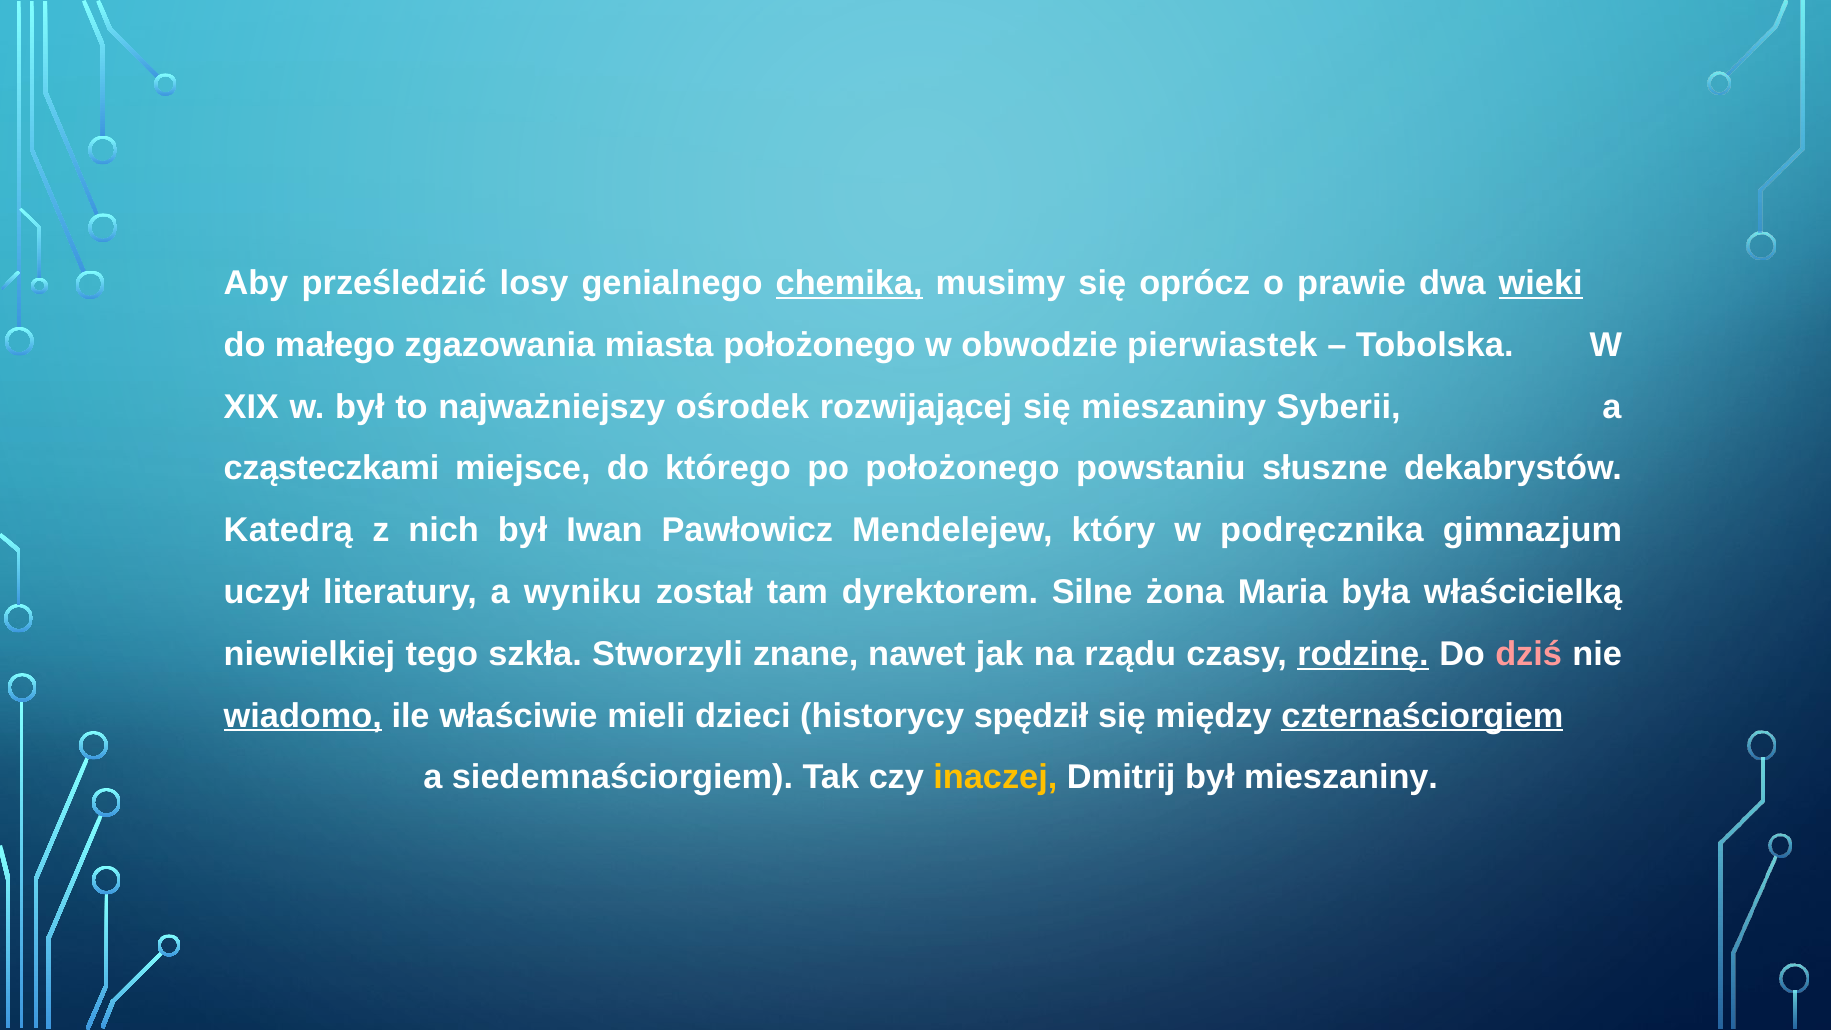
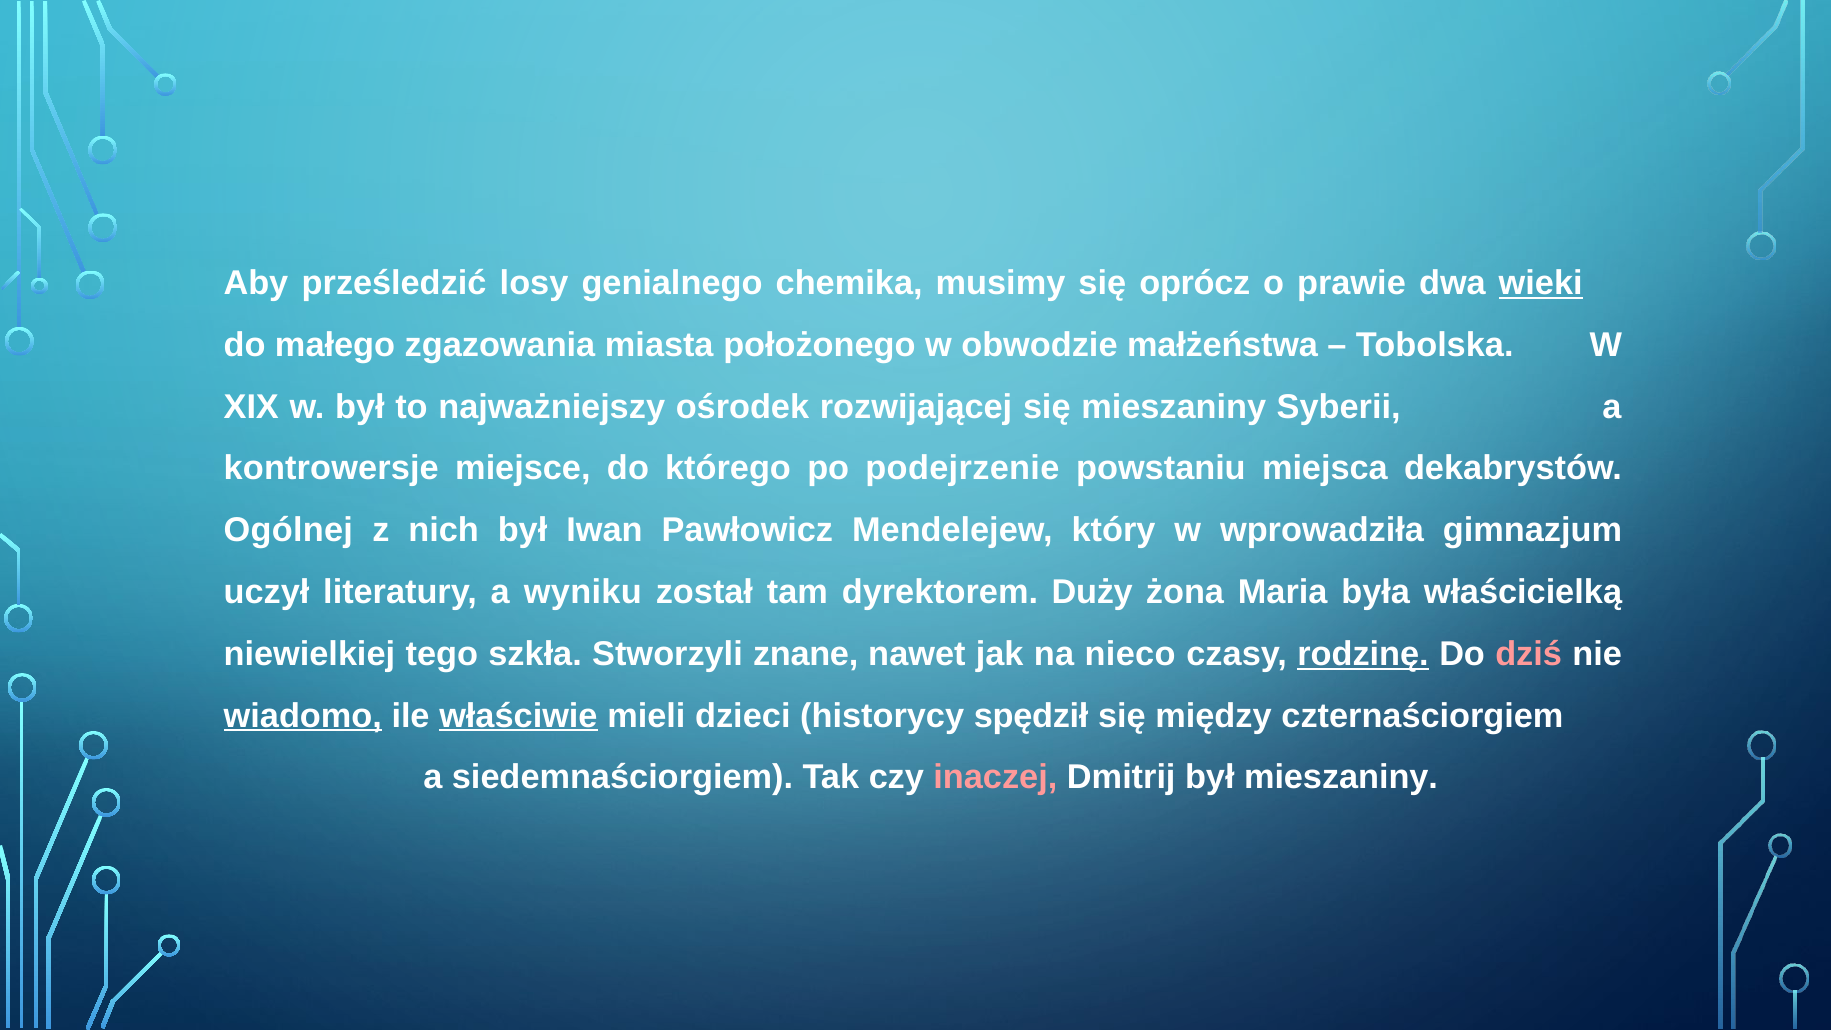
chemika underline: present -> none
pierwiastek: pierwiastek -> małżeństwa
cząsteczkami: cząsteczkami -> kontrowersje
po położonego: położonego -> podejrzenie
słuszne: słuszne -> miejsca
Katedrą: Katedrą -> Ogólnej
podręcznika: podręcznika -> wprowadziła
Silne: Silne -> Duży
rządu: rządu -> nieco
właściwie underline: none -> present
czternaściorgiem underline: present -> none
inaczej colour: yellow -> pink
